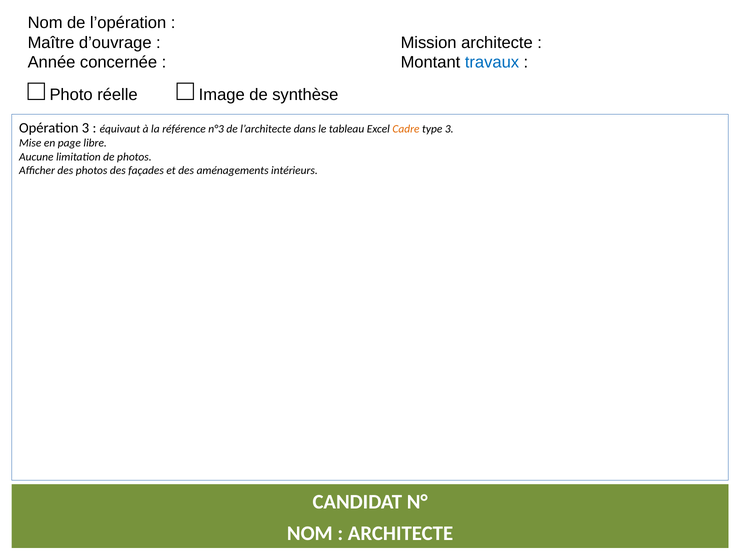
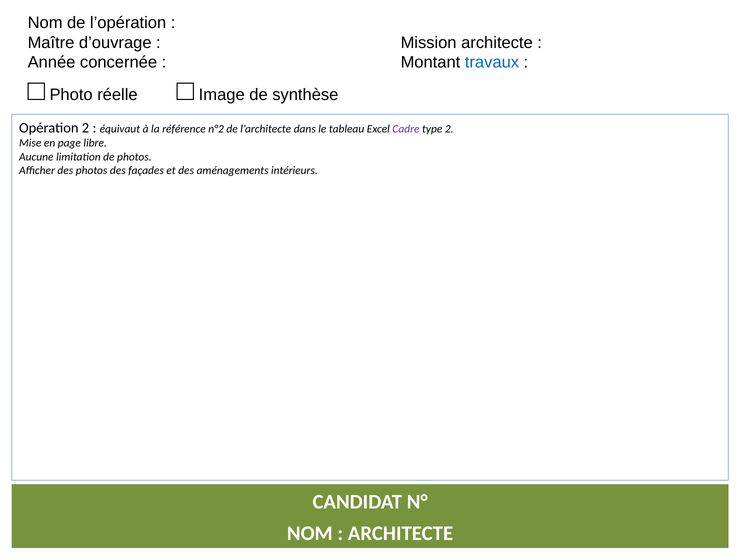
Opération 3: 3 -> 2
n°3: n°3 -> n°2
Cadre colour: orange -> purple
type 3: 3 -> 2
